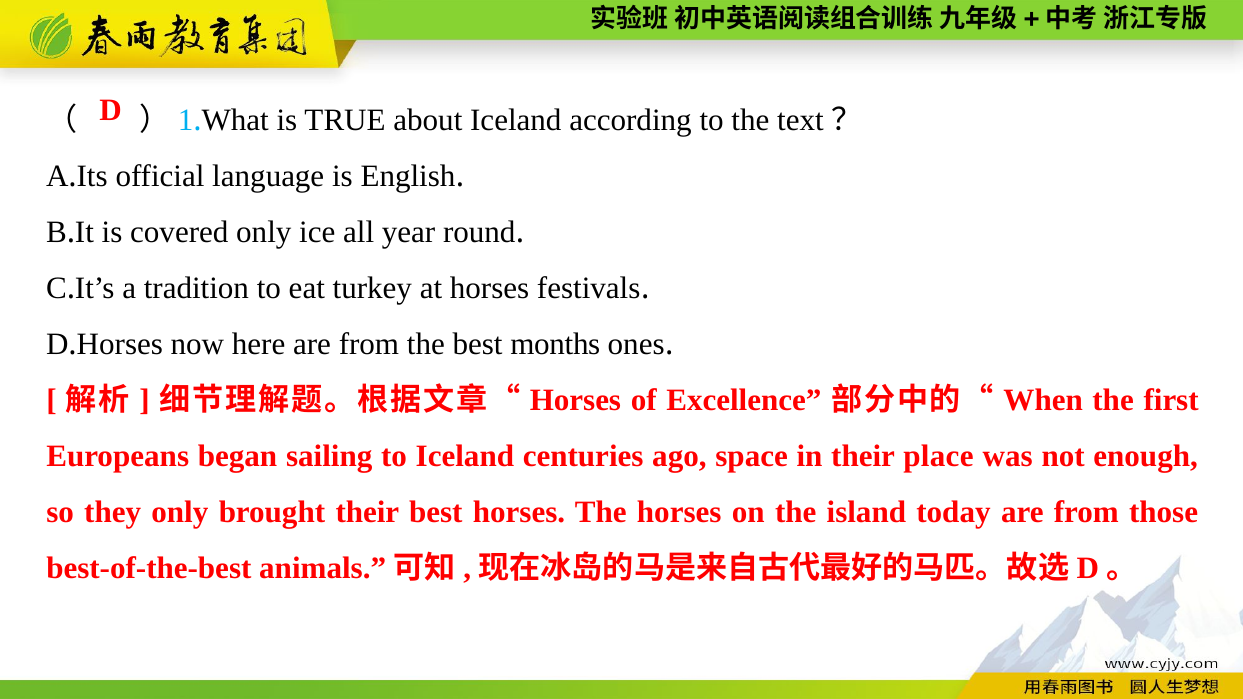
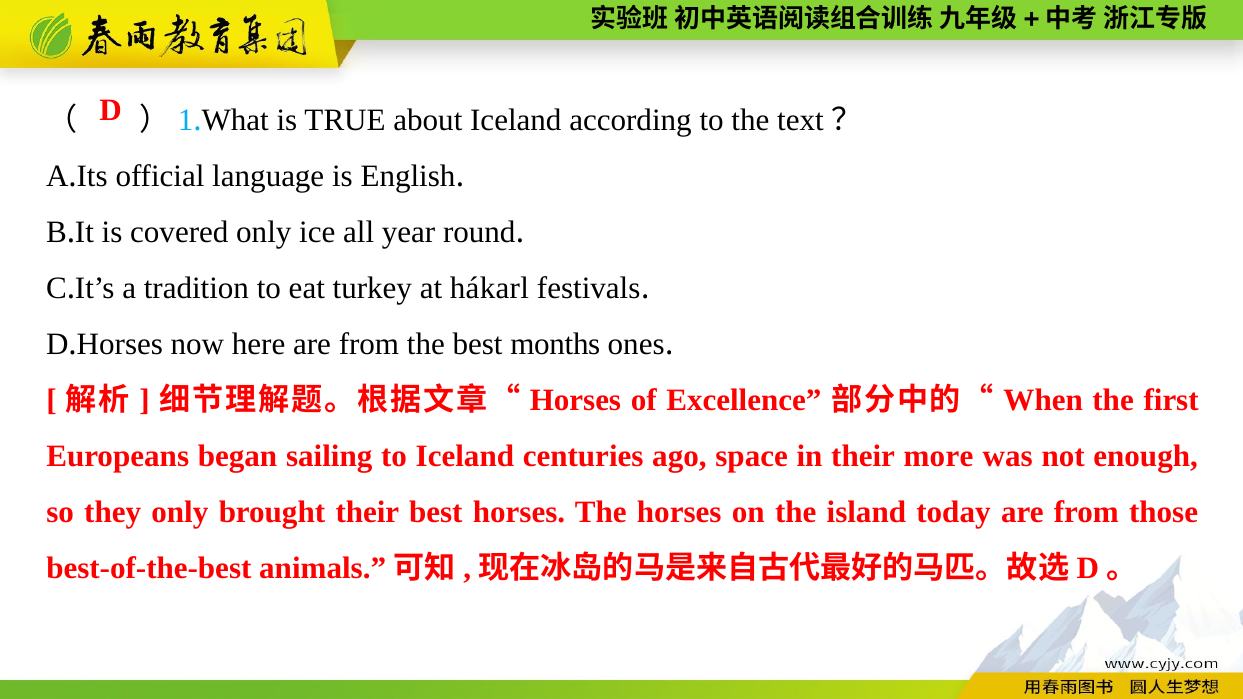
at horses: horses -> hákarl
place: place -> more
